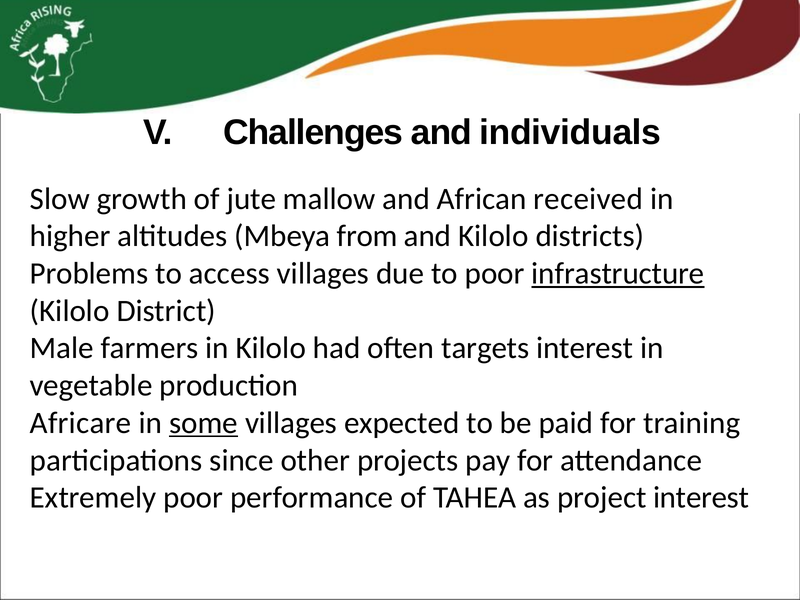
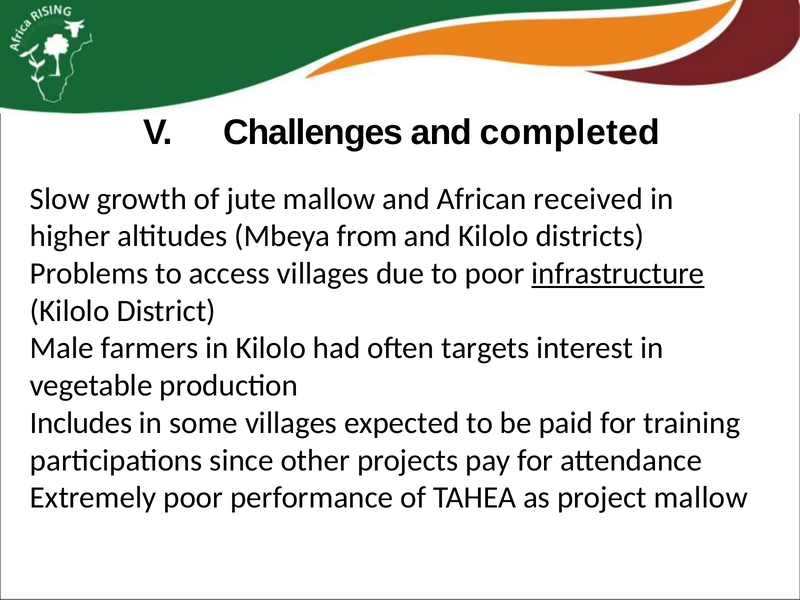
individuals: individuals -> completed
Africare: Africare -> Includes
some underline: present -> none
project interest: interest -> mallow
